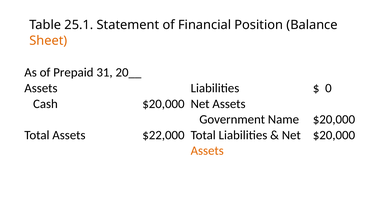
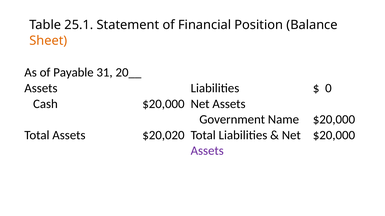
Prepaid: Prepaid -> Payable
$22,000: $22,000 -> $20,020
Assets at (207, 151) colour: orange -> purple
